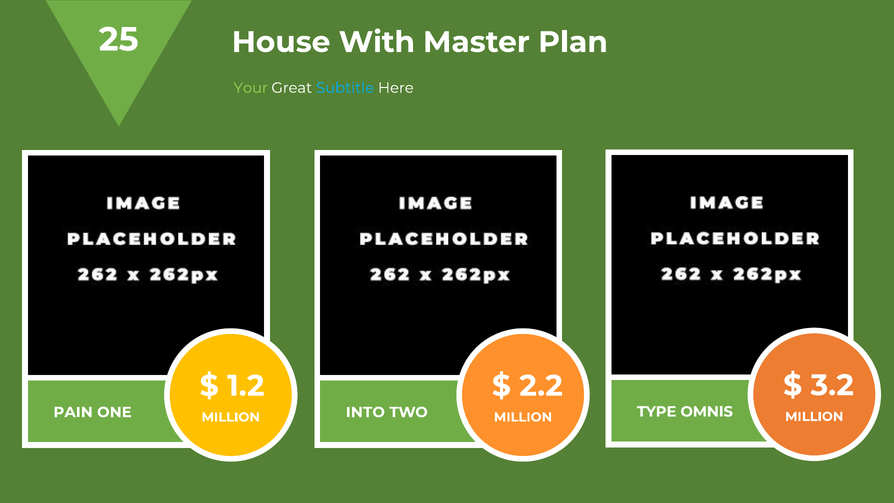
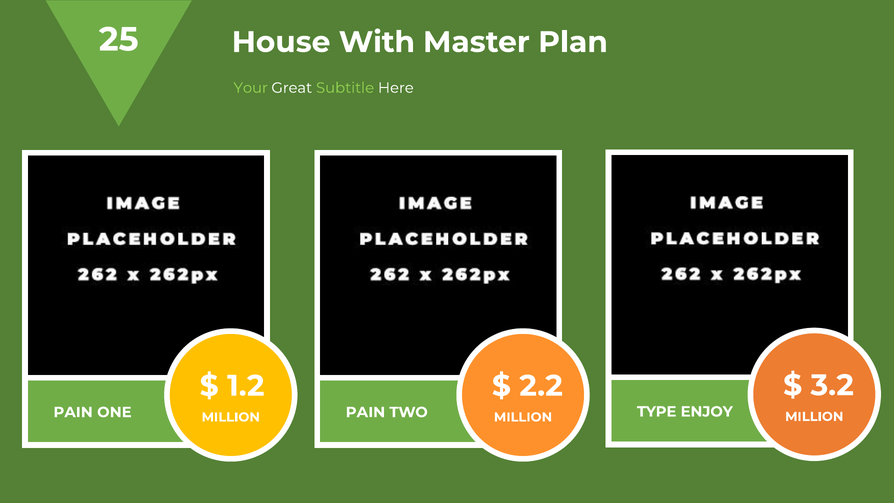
Subtitle colour: light blue -> light green
MILLION INTO: INTO -> PAIN
OMNIS: OMNIS -> ENJOY
